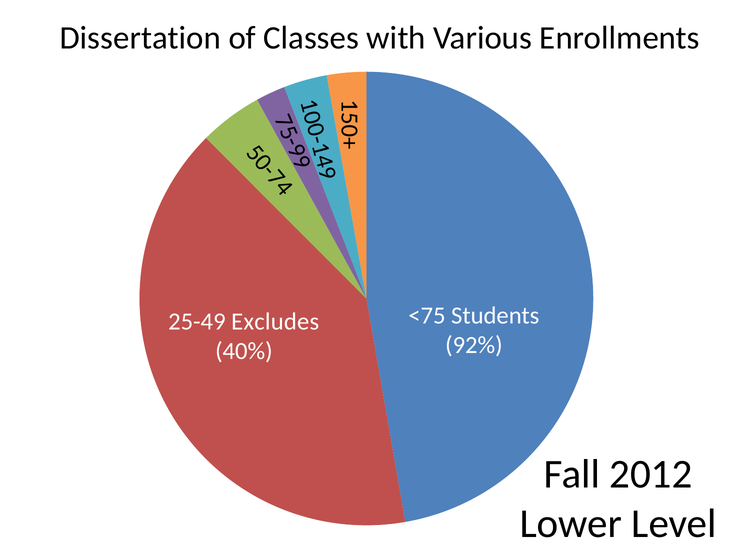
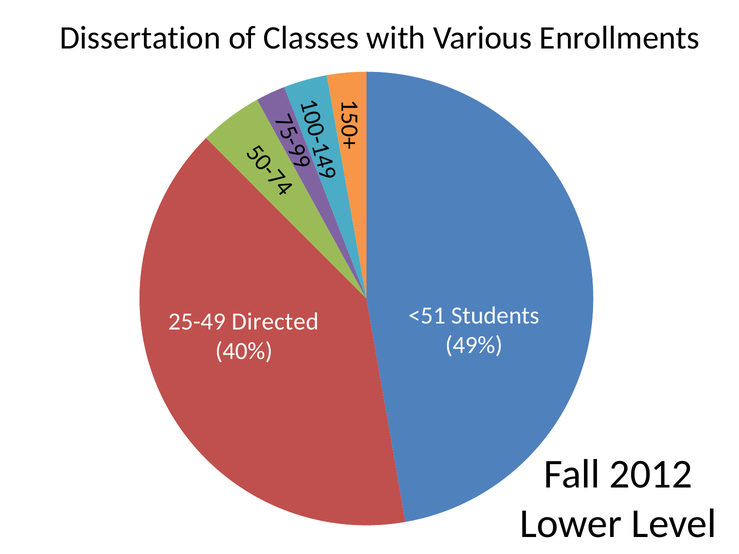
<75: <75 -> <51
Excludes: Excludes -> Directed
92%: 92% -> 49%
